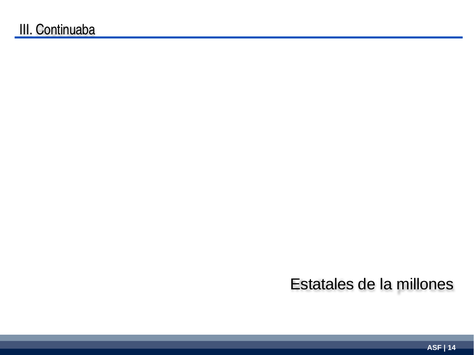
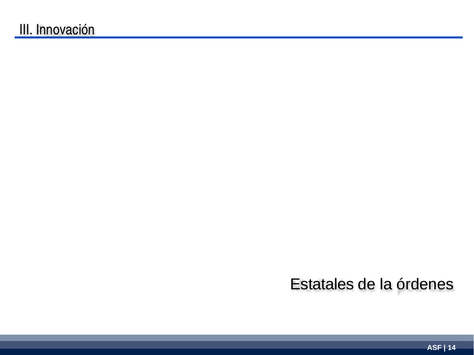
Continuaba: Continuaba -> Innovación
millones: millones -> órdenes
